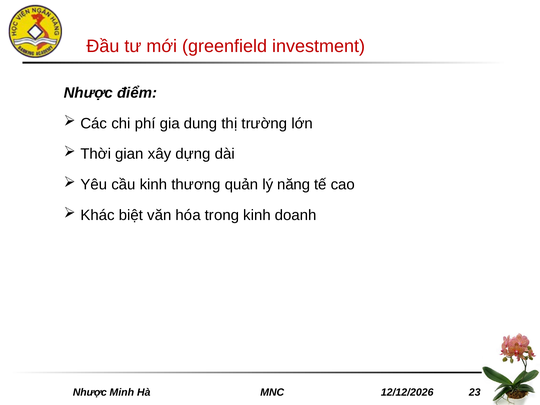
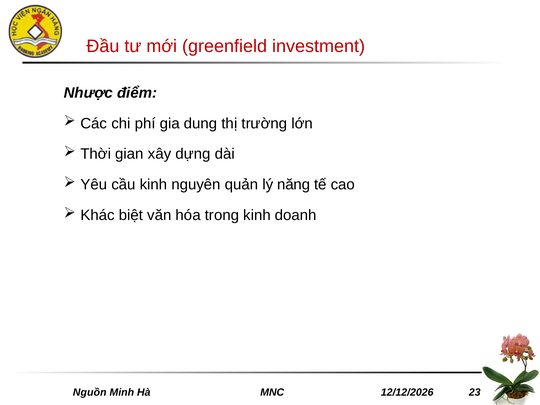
thương: thương -> nguyên
Nhược at (90, 392): Nhược -> Nguồn
